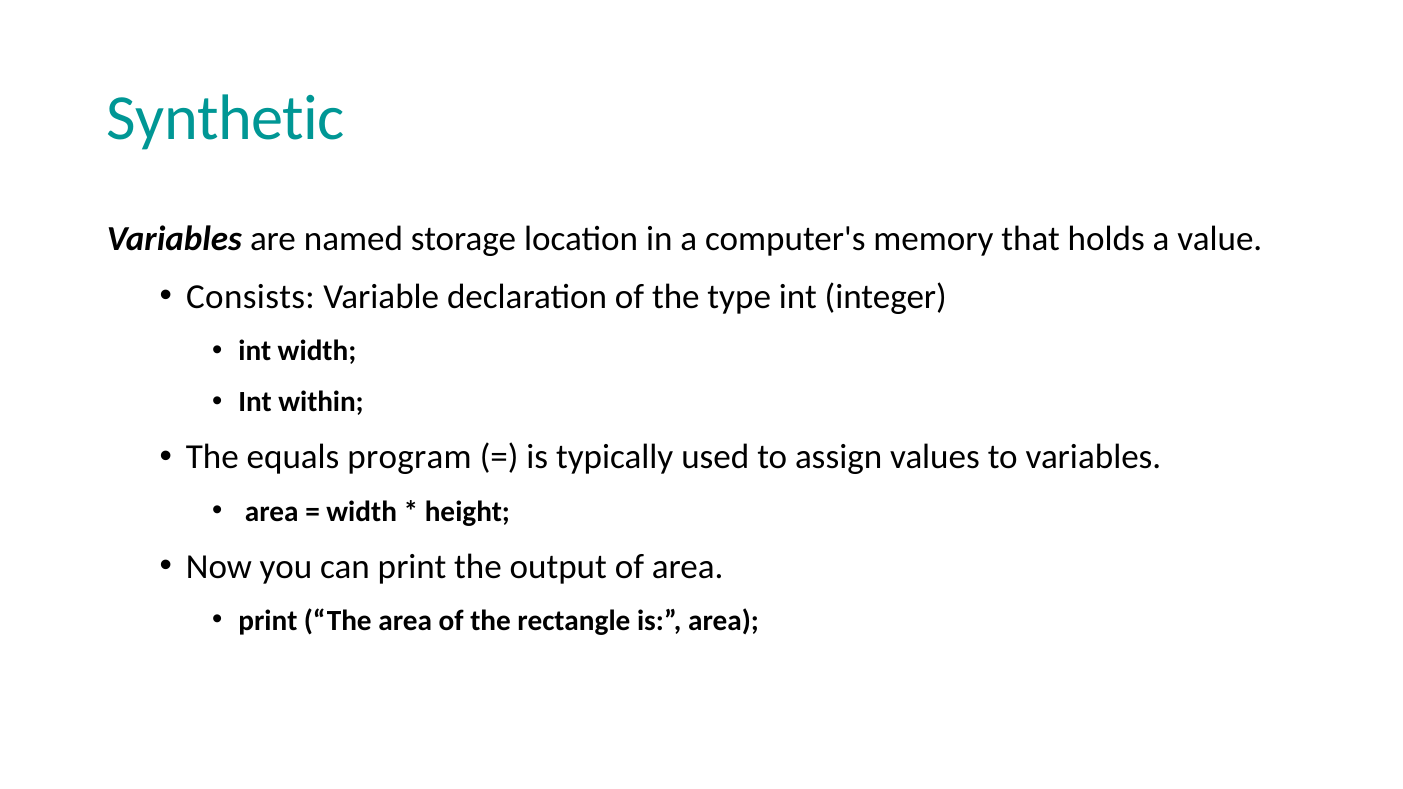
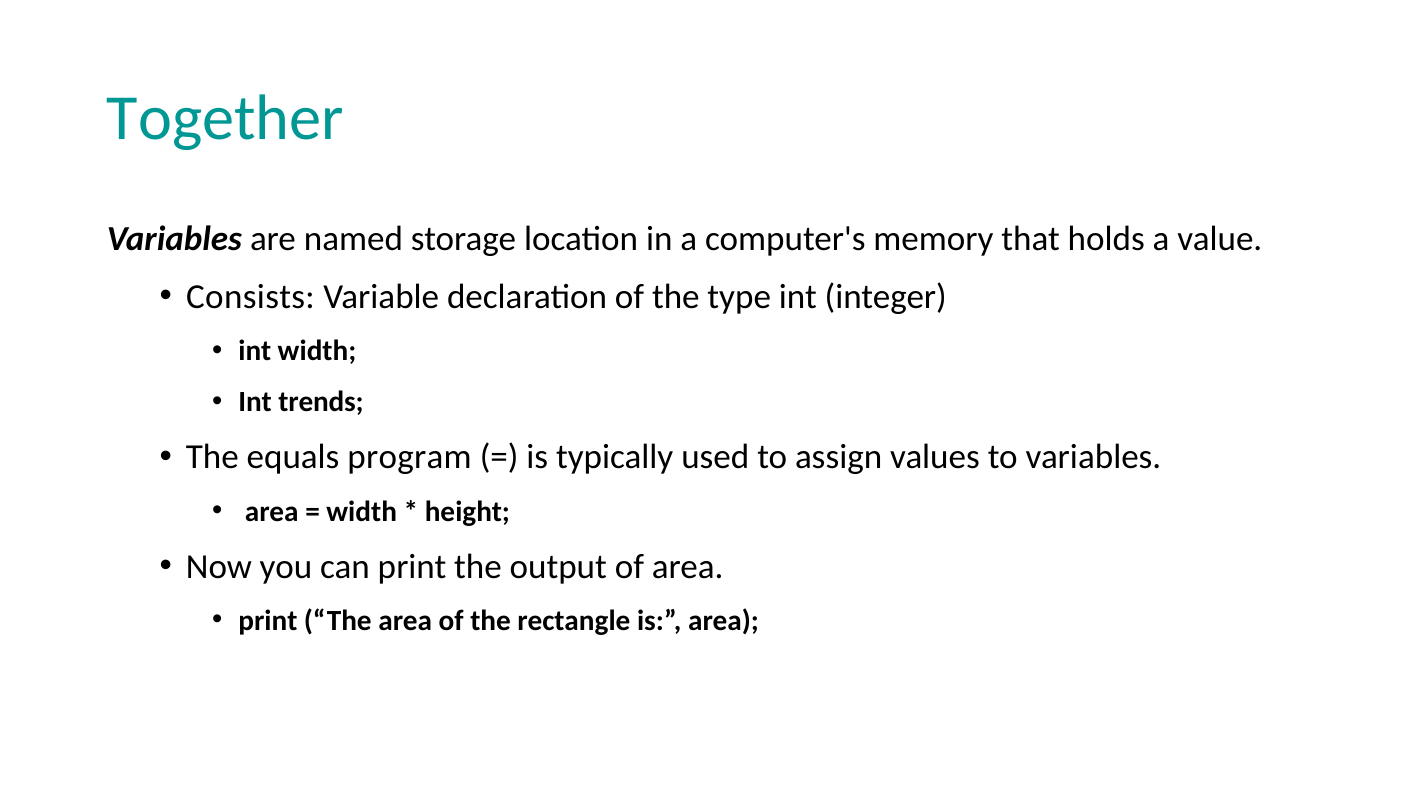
Synthetic: Synthetic -> Together
within: within -> trends
